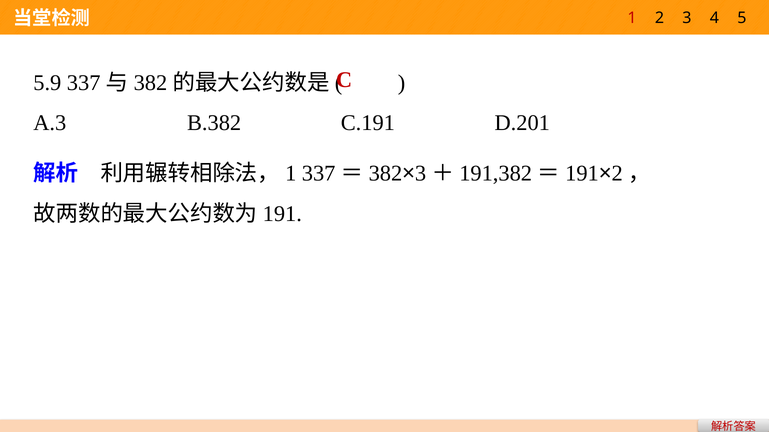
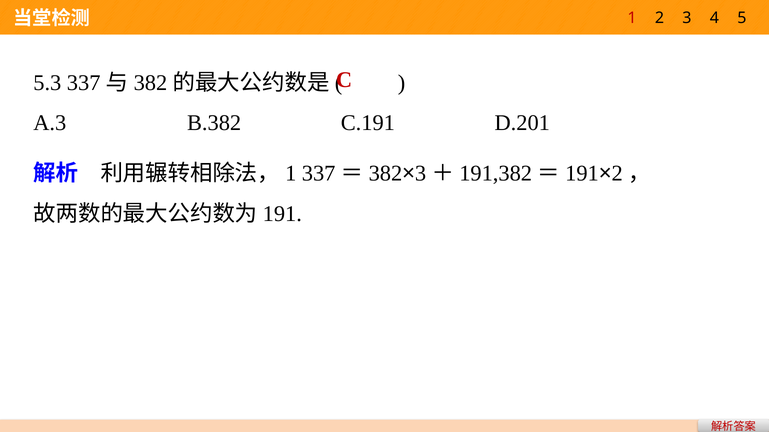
5.9: 5.9 -> 5.3
